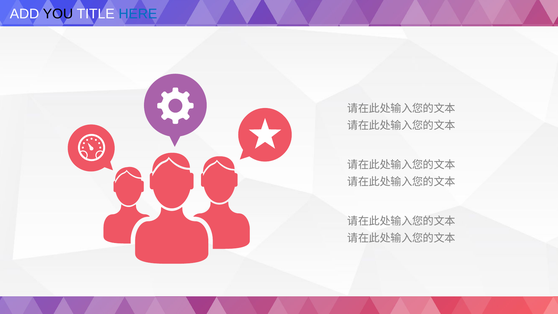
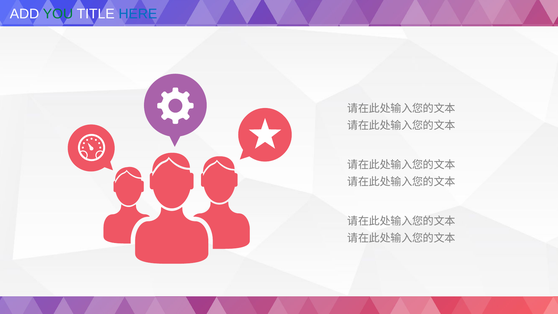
YOU colour: black -> green
